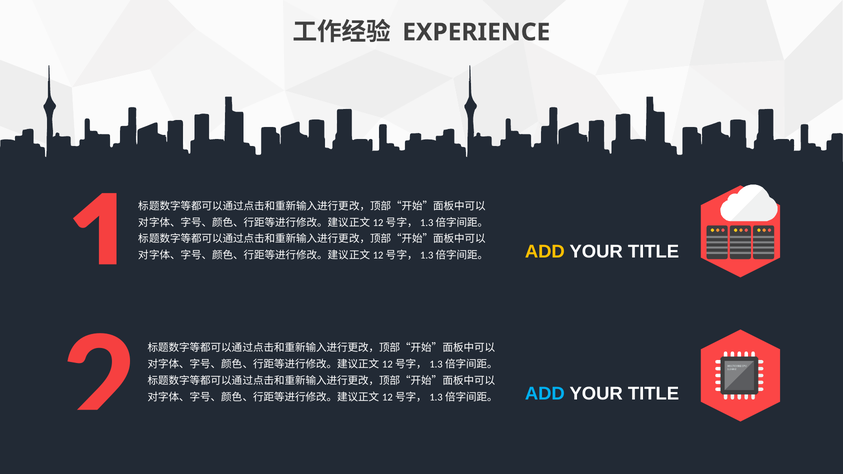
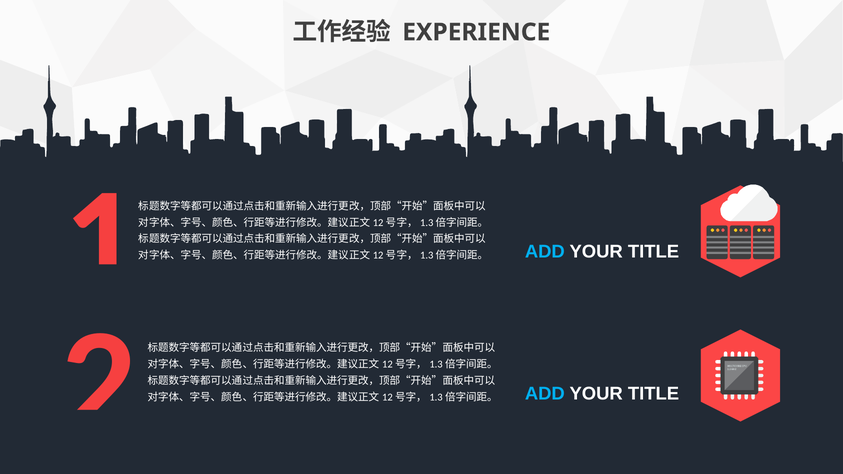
ADD at (545, 252) colour: yellow -> light blue
